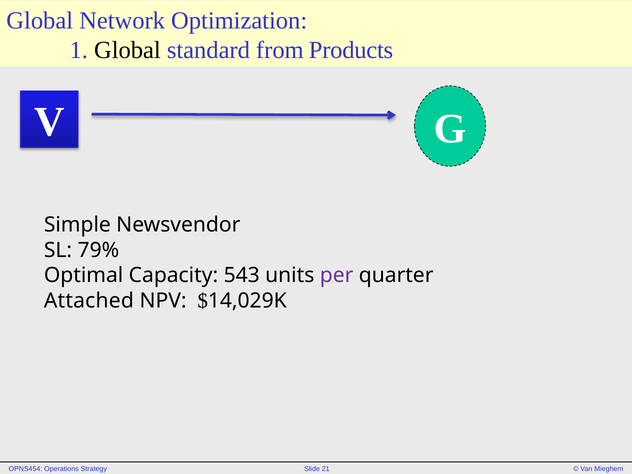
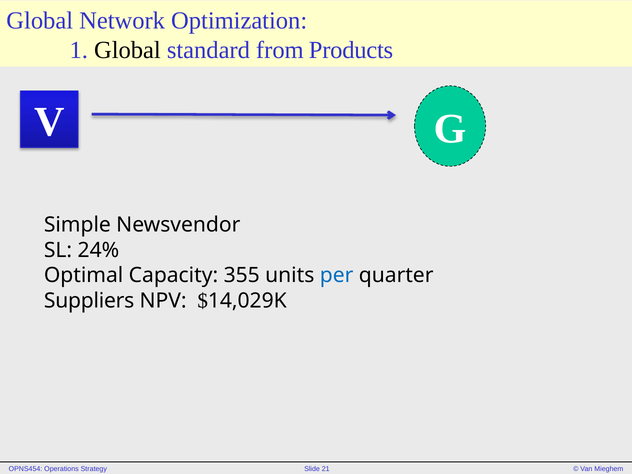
79%: 79% -> 24%
543: 543 -> 355
per colour: purple -> blue
Attached: Attached -> Suppliers
